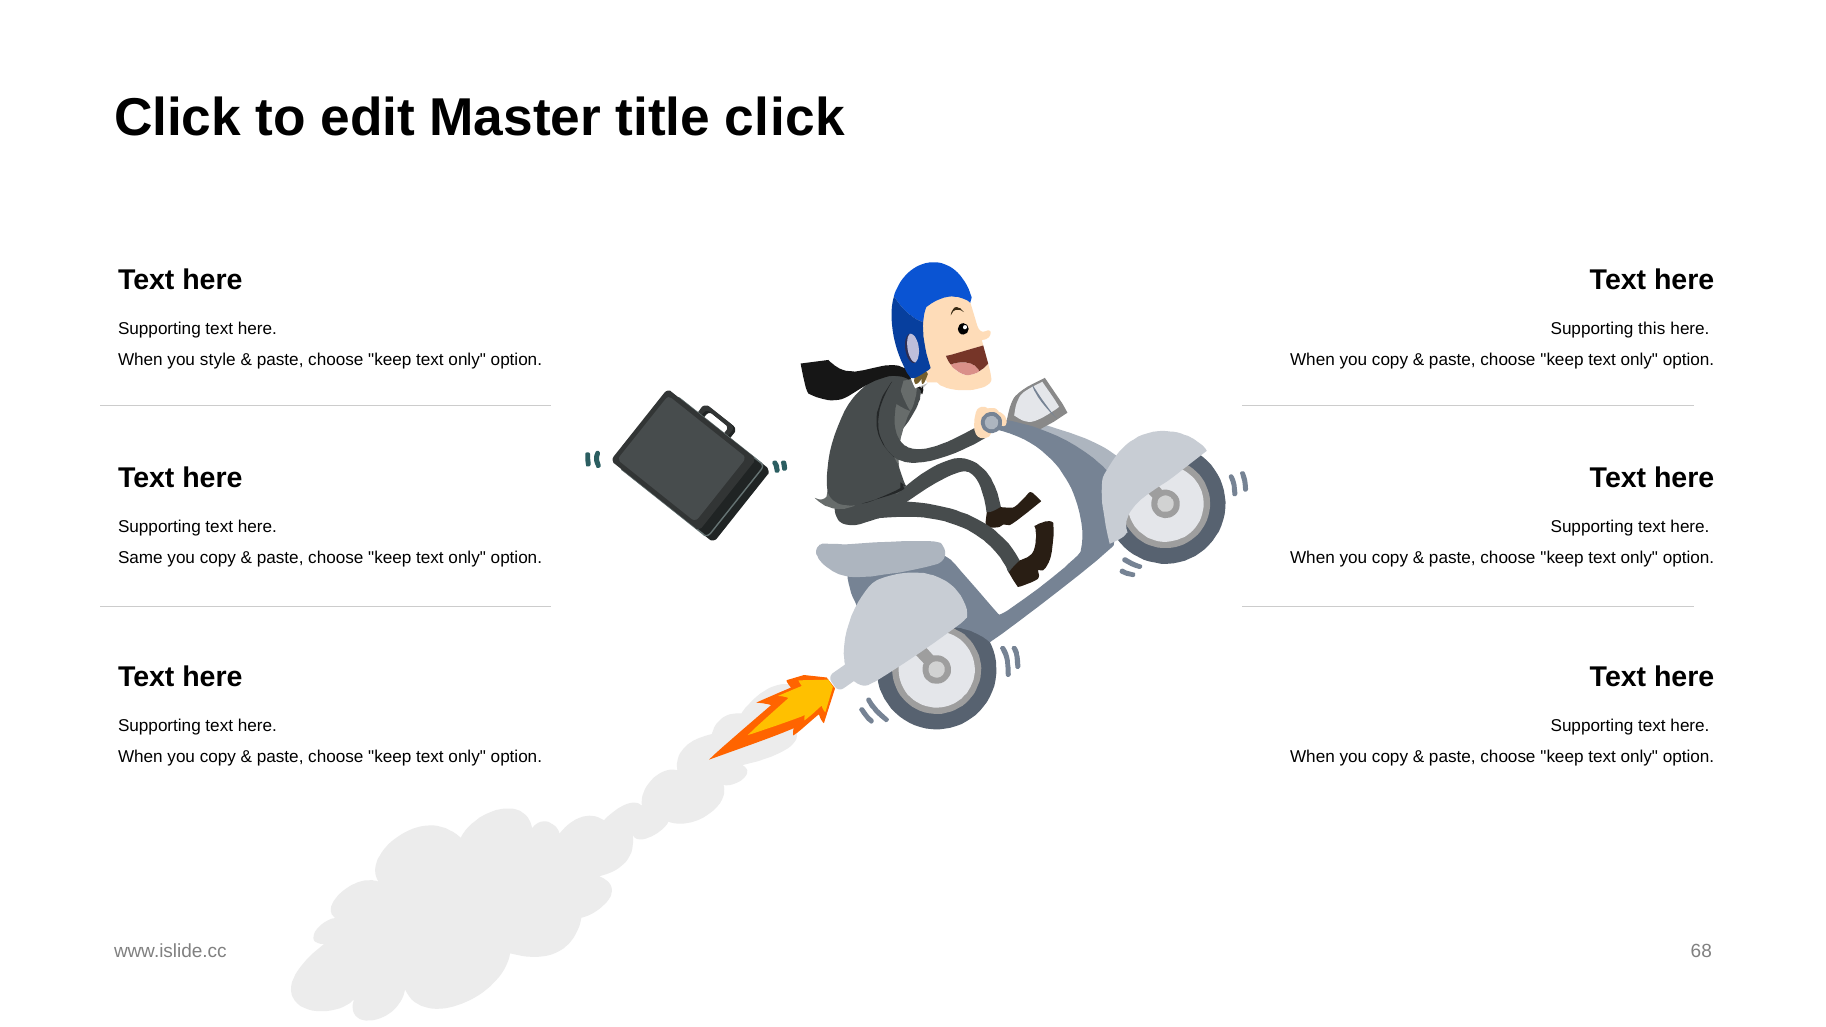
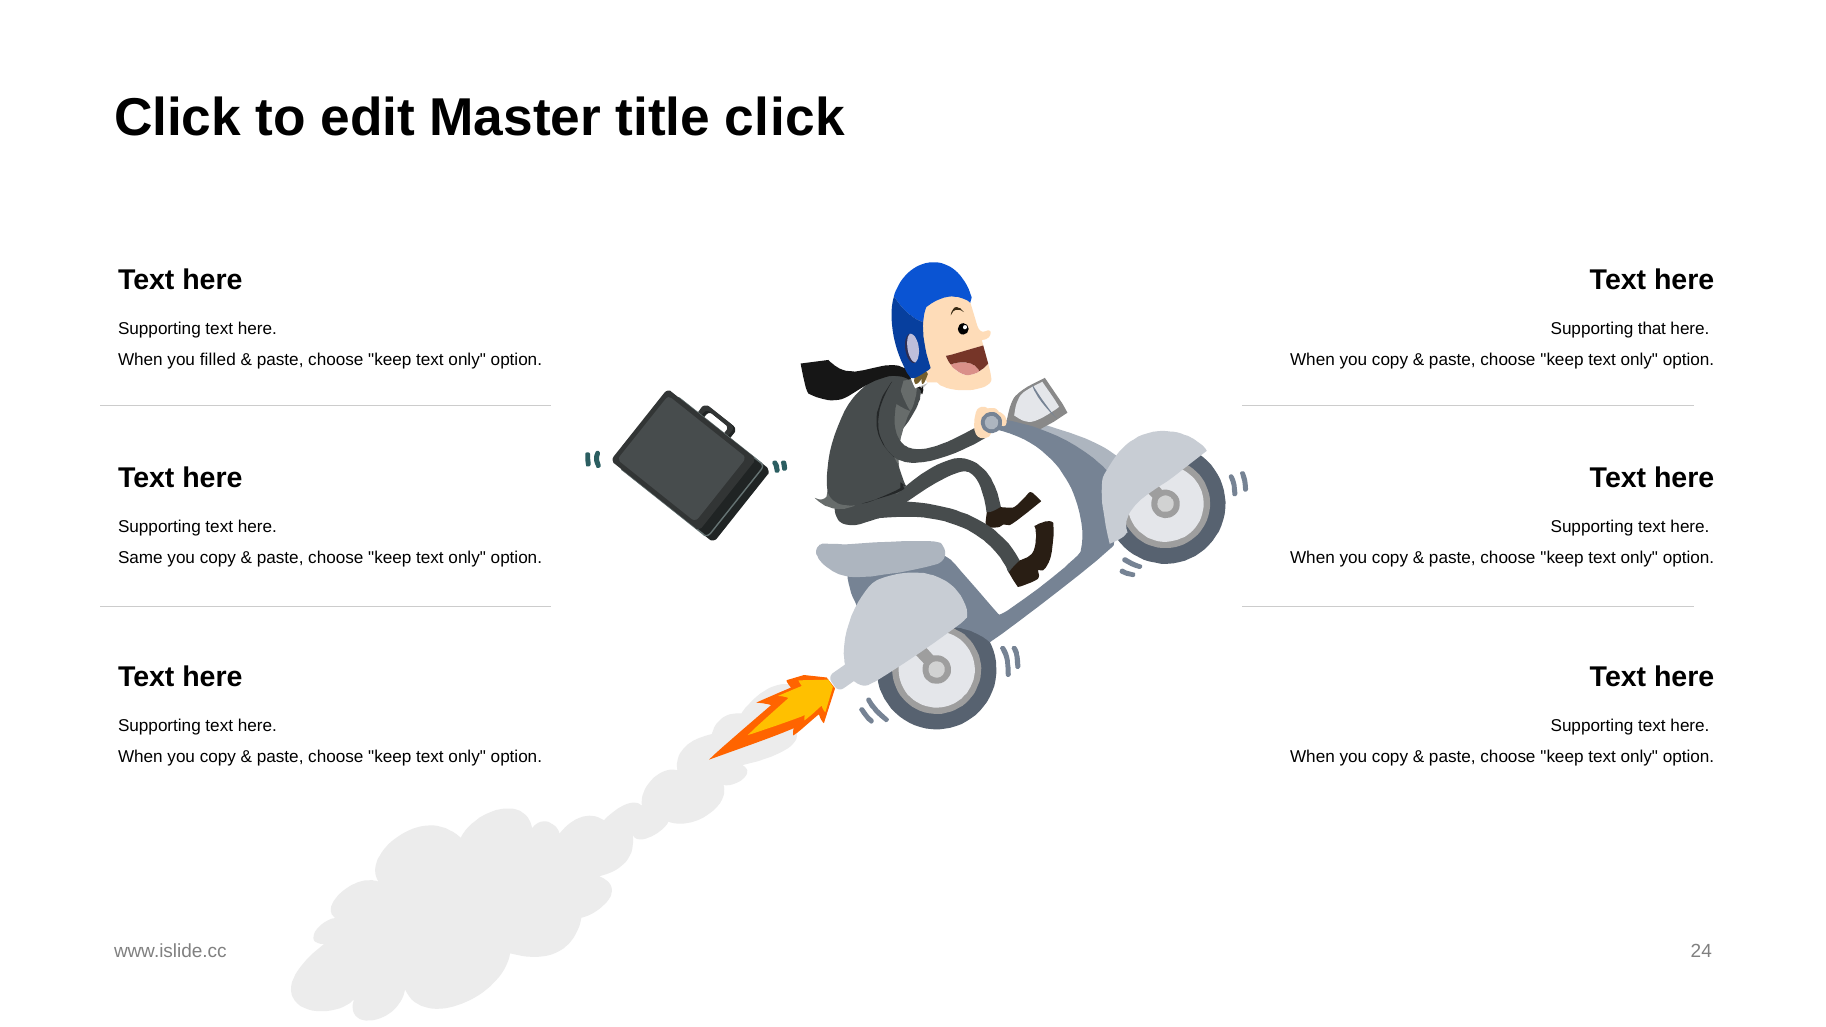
this: this -> that
style: style -> filled
68: 68 -> 24
